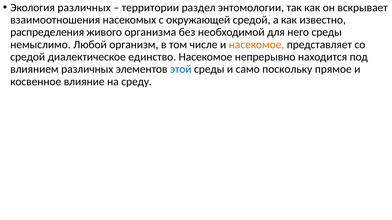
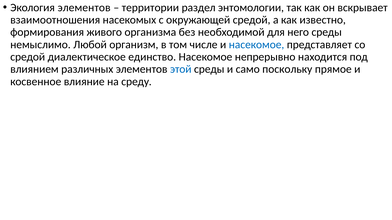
Экология различных: различных -> элементов
распределения: распределения -> формирования
насекомое at (257, 45) colour: orange -> blue
